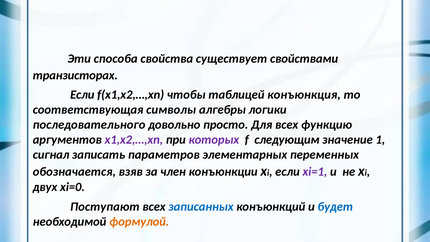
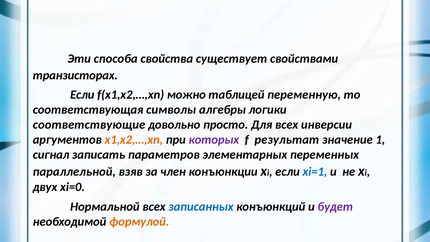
чтобы: чтобы -> можно
конъюнкция: конъюнкция -> переменную
последовательного: последовательного -> соответствующие
функцию: функцию -> инверсии
x1,x2,…,xn colour: purple -> orange
следующим: следующим -> результат
обозначается: обозначается -> параллельной
xi=1 colour: purple -> blue
Поступают: Поступают -> Нормальной
будет colour: blue -> purple
